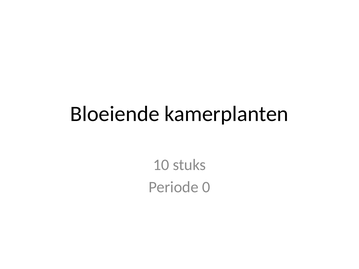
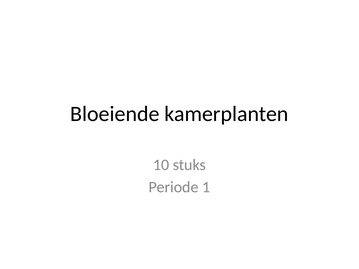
0: 0 -> 1
